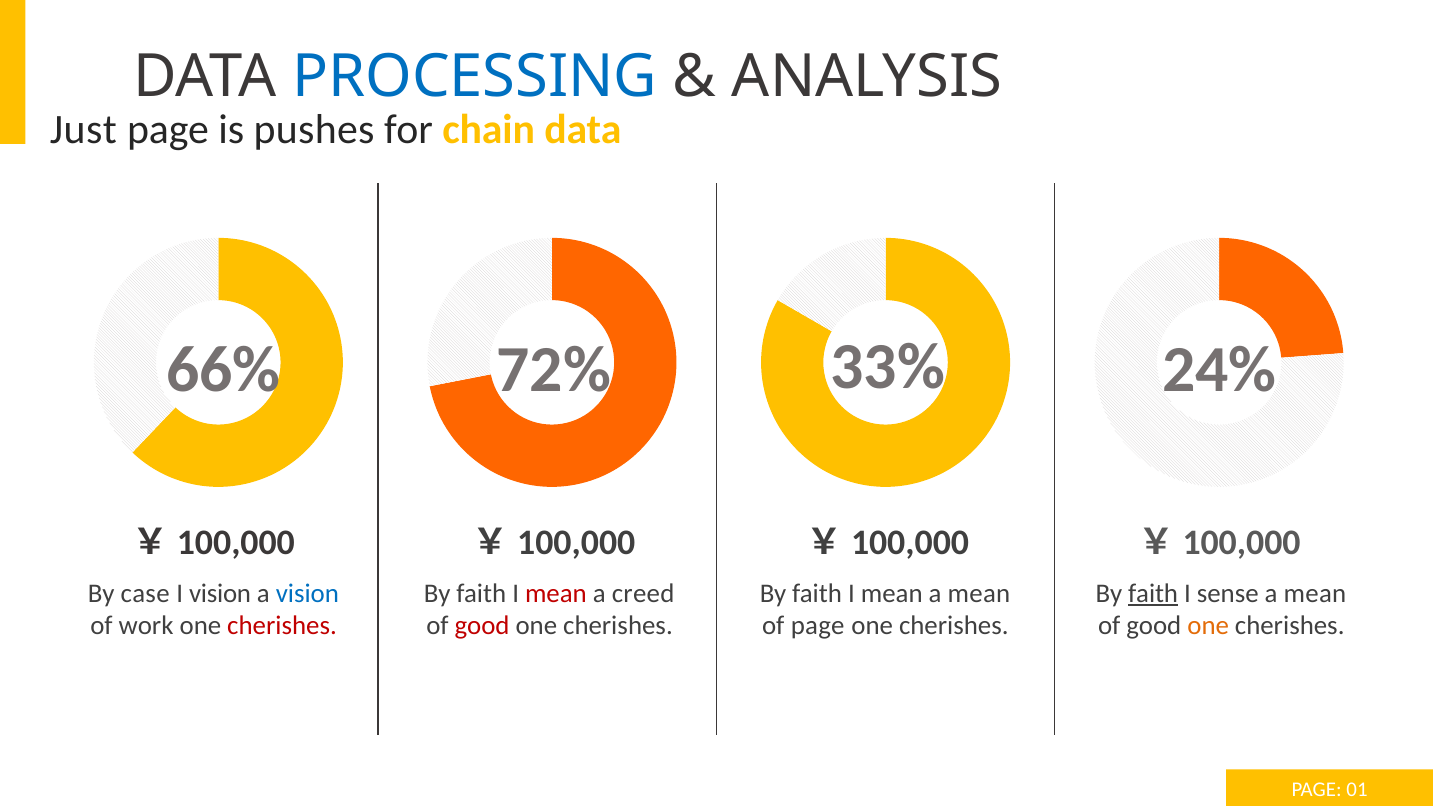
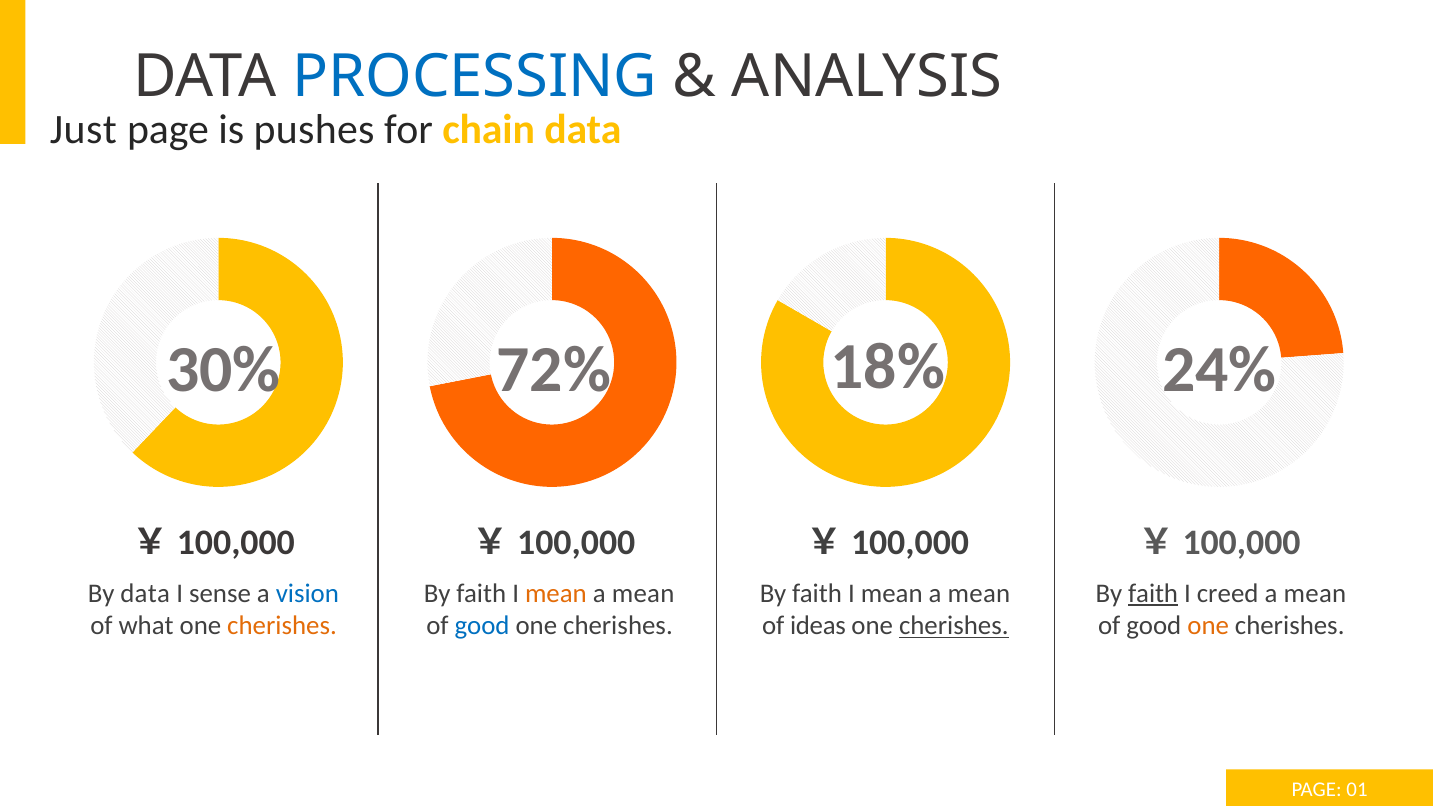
66%: 66% -> 30%
33%: 33% -> 18%
By case: case -> data
I vision: vision -> sense
mean at (556, 594) colour: red -> orange
creed at (643, 594): creed -> mean
sense: sense -> creed
work: work -> what
cherishes at (282, 626) colour: red -> orange
good at (482, 626) colour: red -> blue
of page: page -> ideas
cherishes at (954, 626) underline: none -> present
